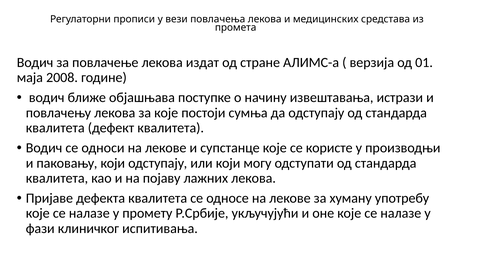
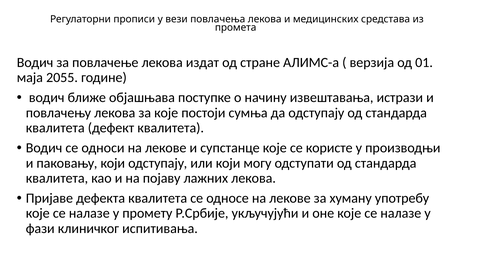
2008: 2008 -> 2055
